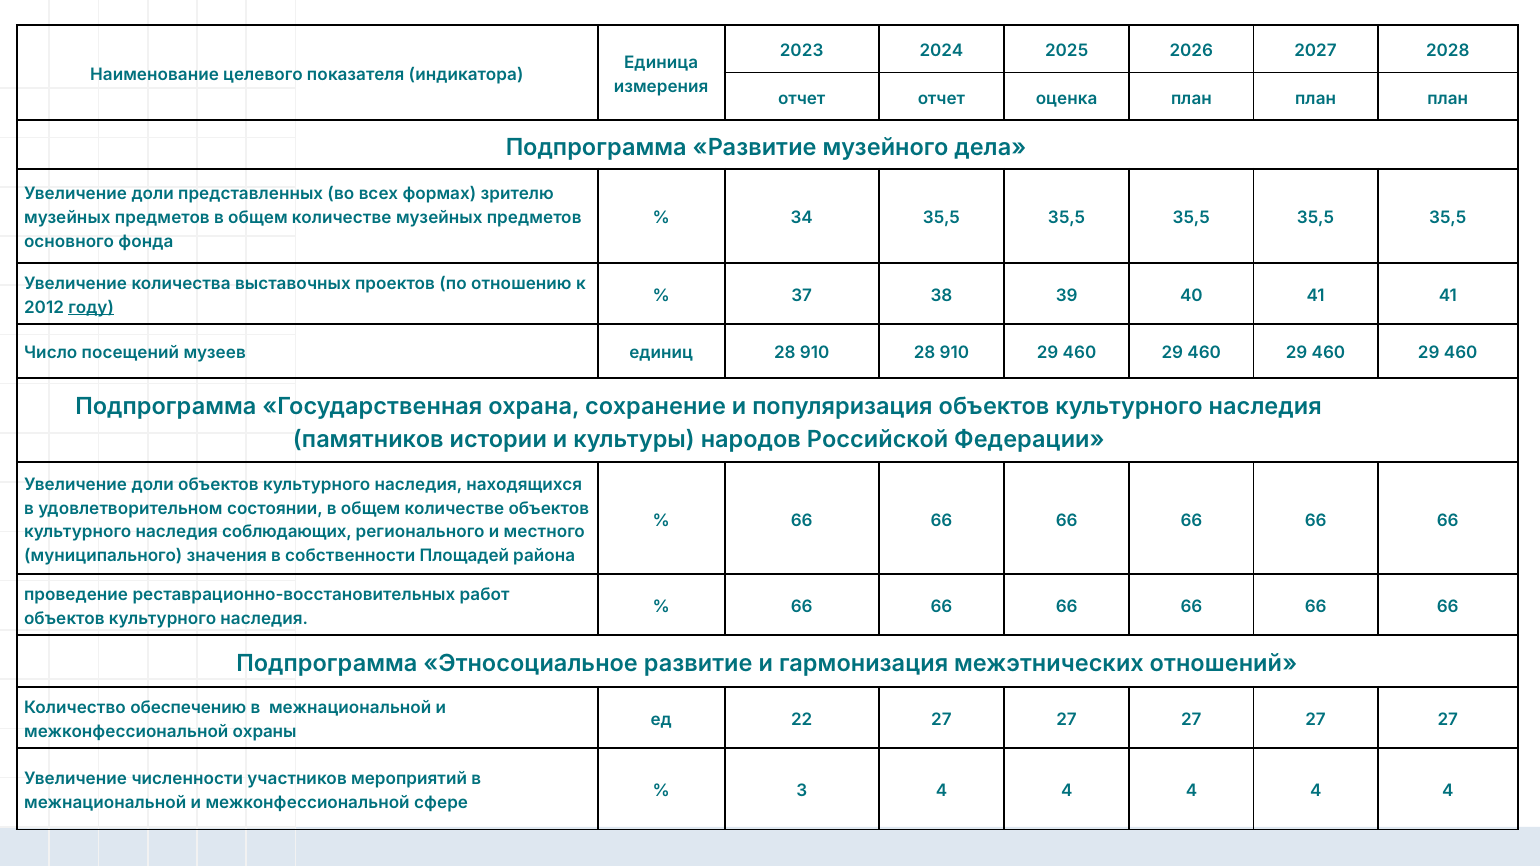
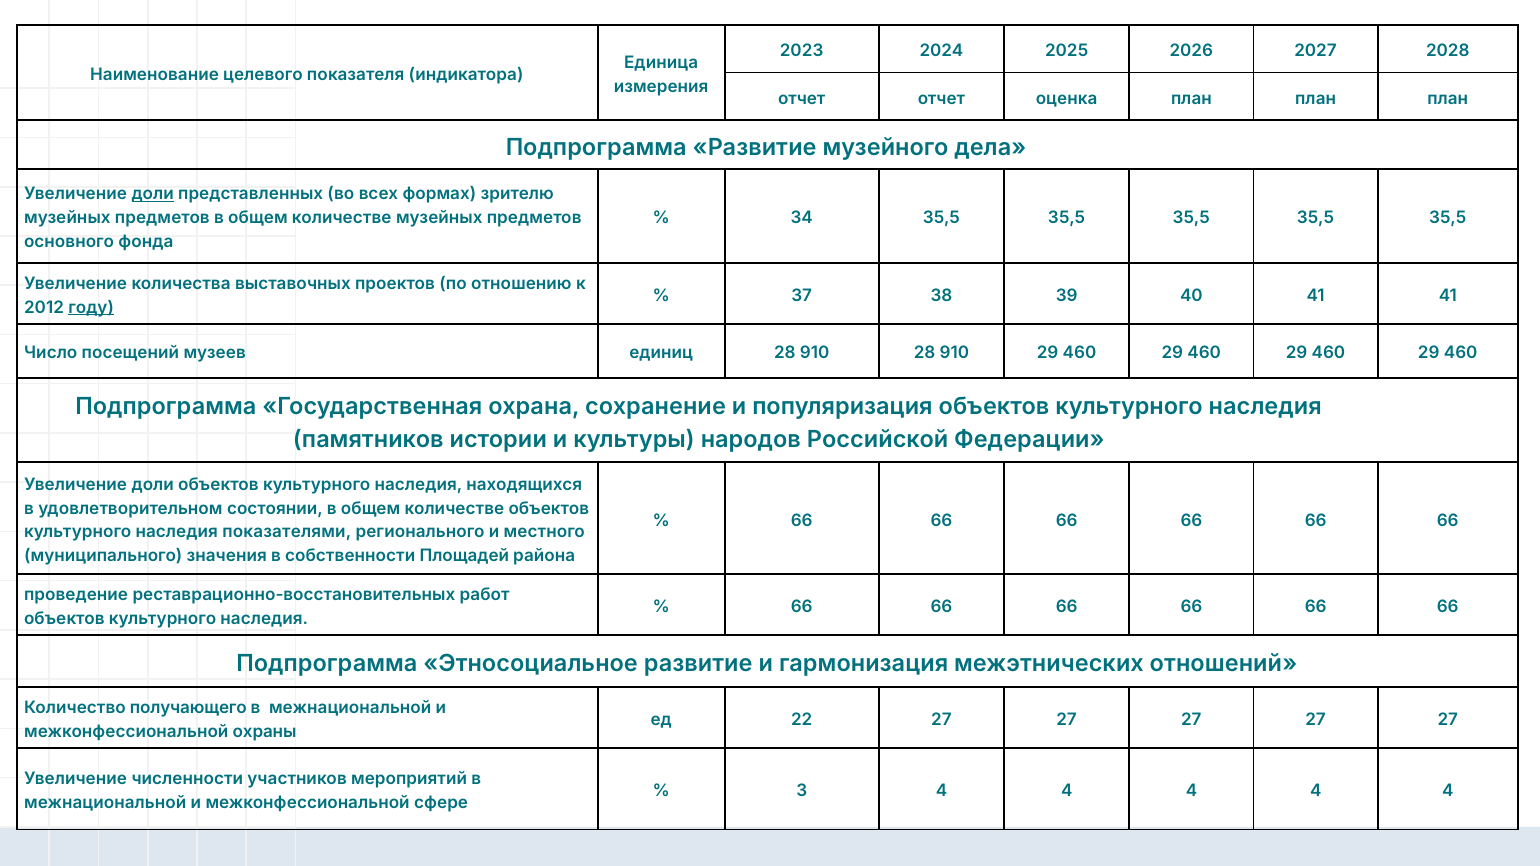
доли at (153, 194) underline: none -> present
соблюдающих: соблюдающих -> показателями
обеспечению: обеспечению -> получающего
